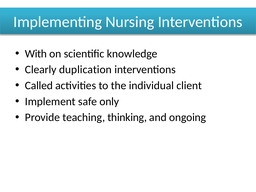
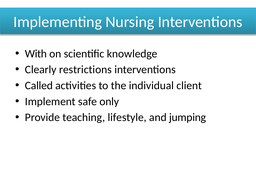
duplication: duplication -> restrictions
thinking: thinking -> lifestyle
ongoing: ongoing -> jumping
